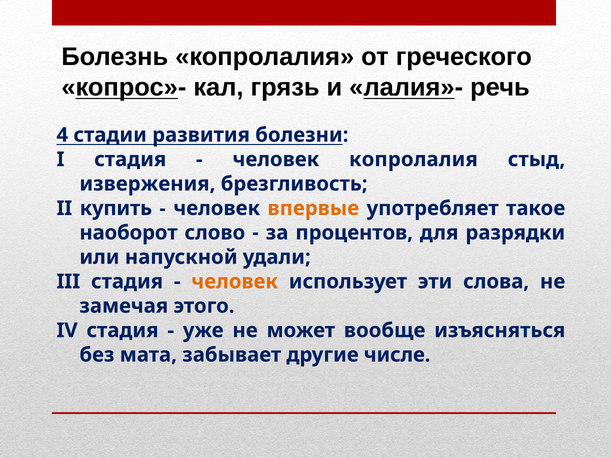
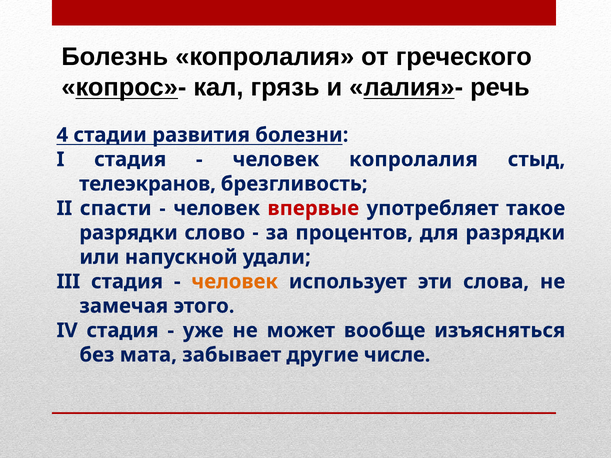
извержения: извержения -> телеэкранов
купить: купить -> спасти
впервые colour: orange -> red
наоборот at (129, 233): наоборот -> разрядки
